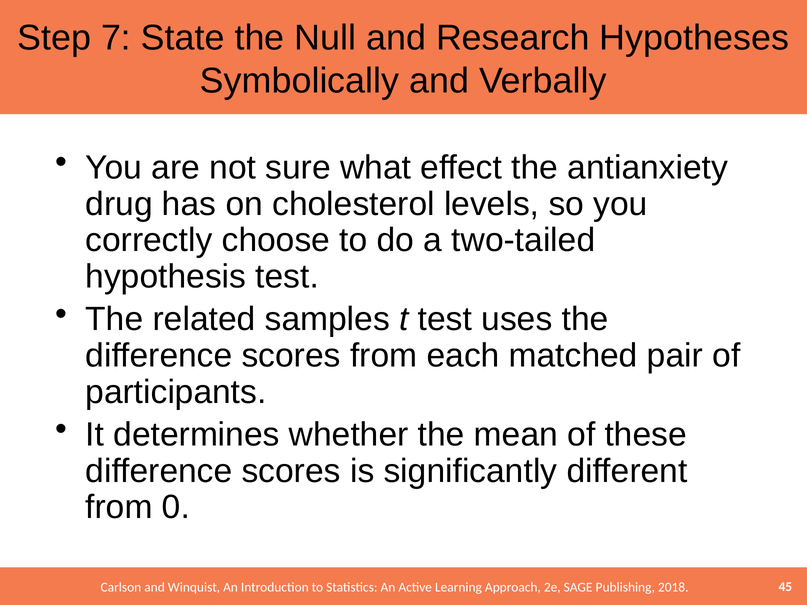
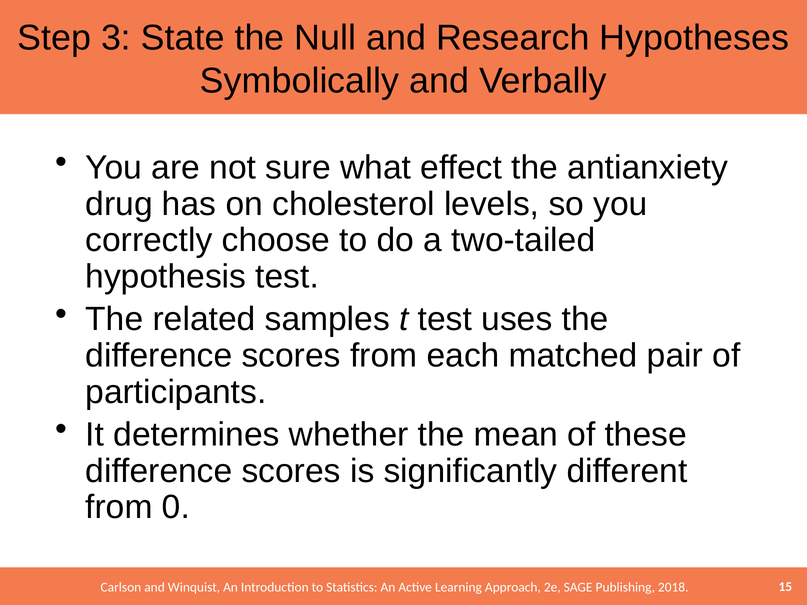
7: 7 -> 3
45: 45 -> 15
